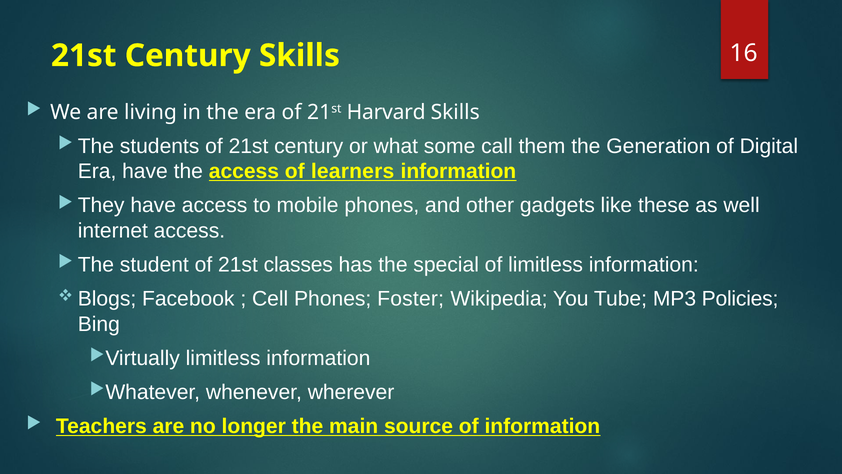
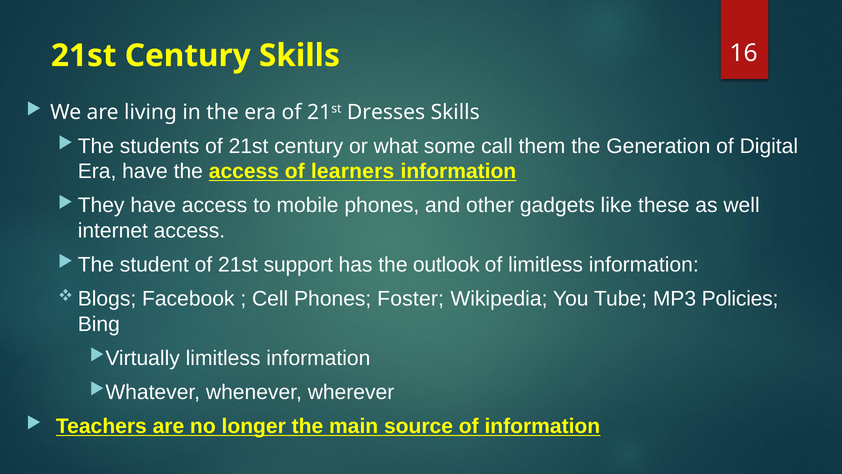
Harvard: Harvard -> Dresses
classes: classes -> support
special: special -> outlook
